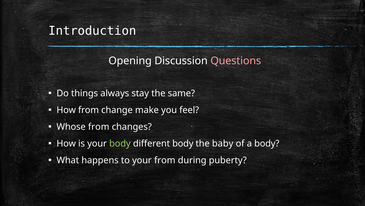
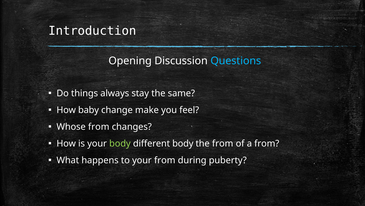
Questions colour: pink -> light blue
How from: from -> baby
the baby: baby -> from
a body: body -> from
